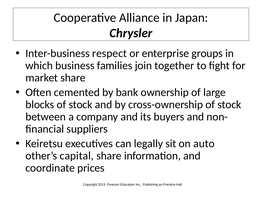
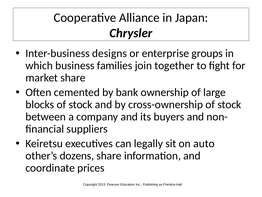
respect: respect -> designs
capital: capital -> dozens
